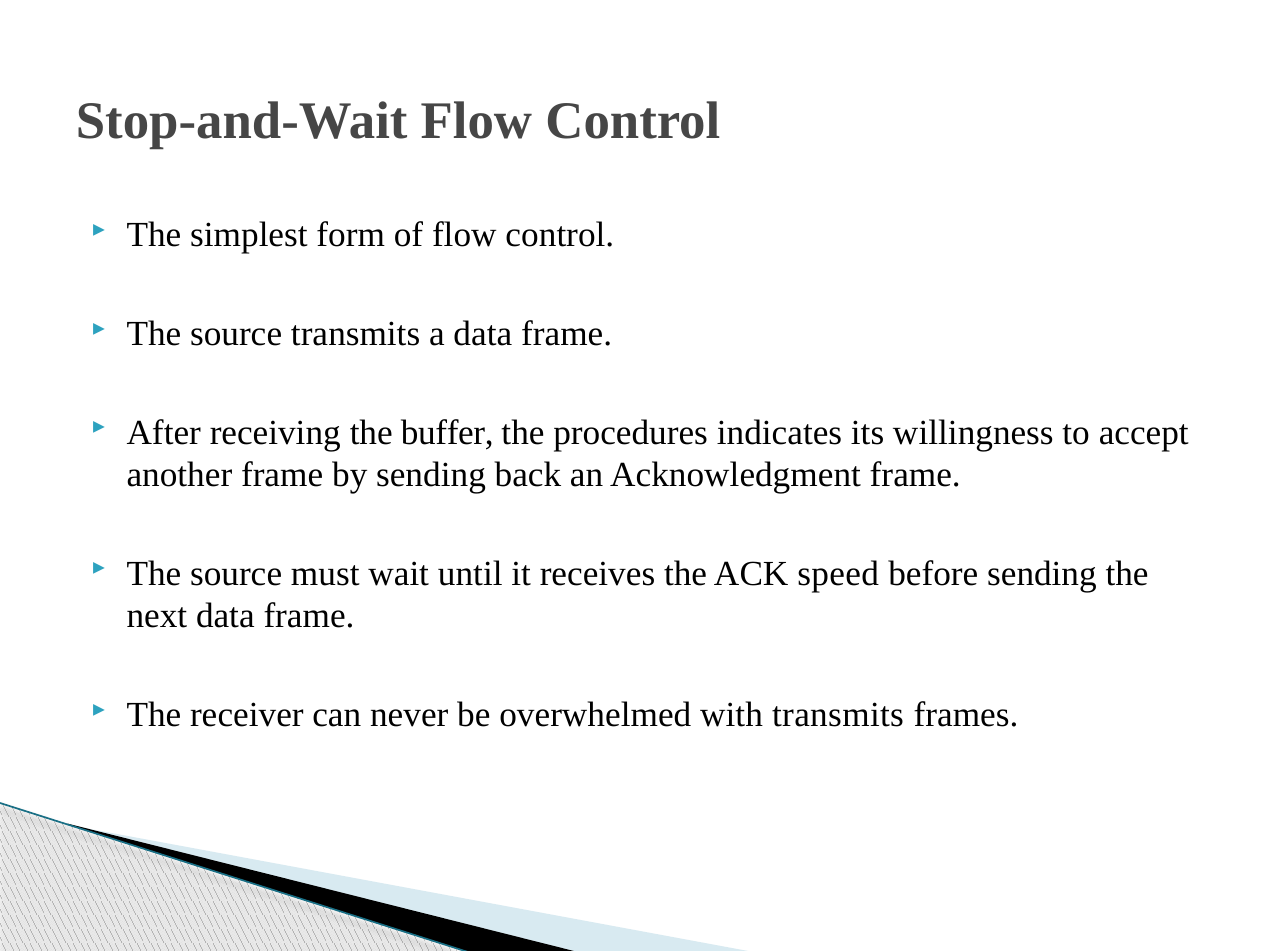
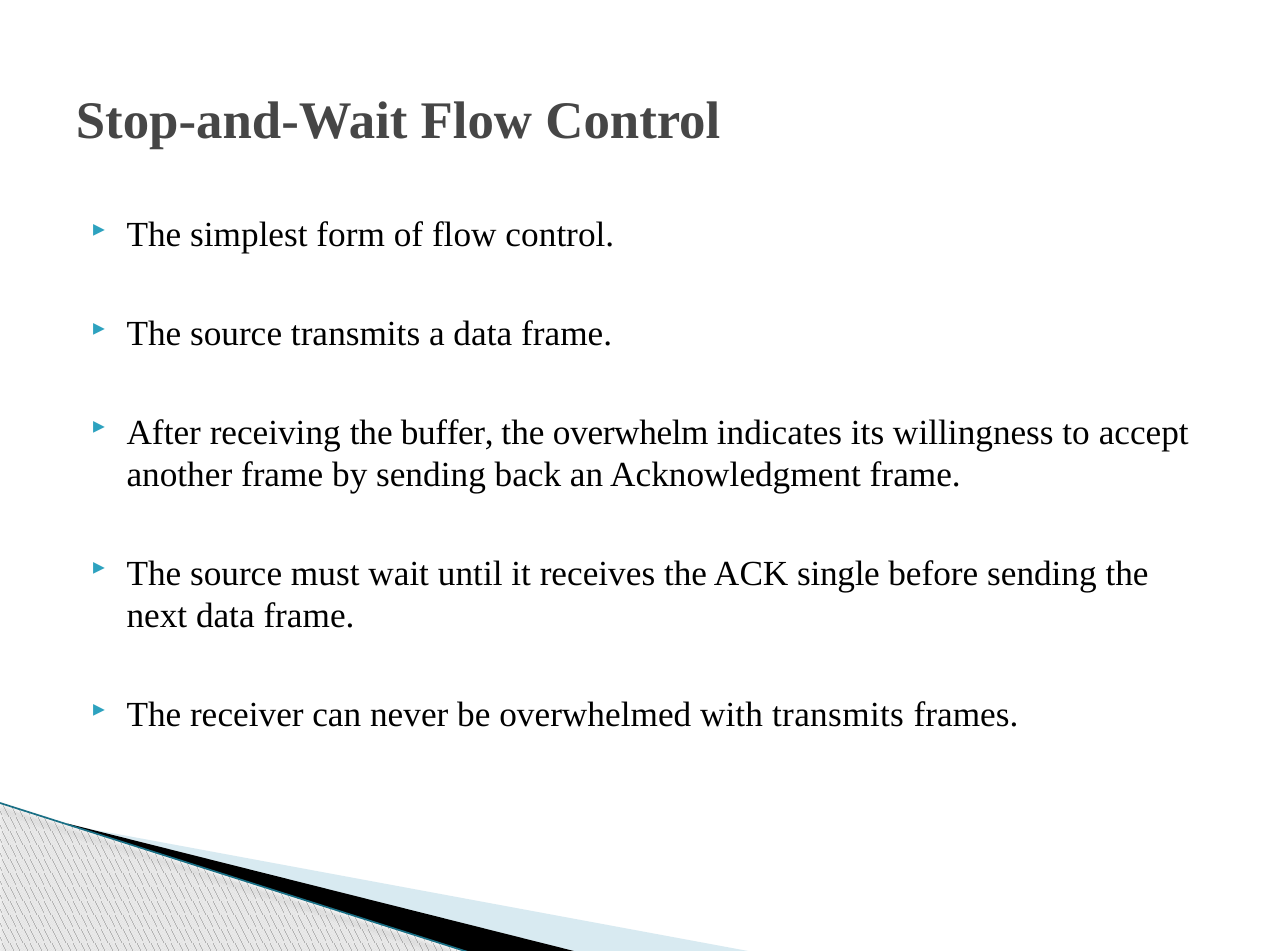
procedures: procedures -> overwhelm
speed: speed -> single
